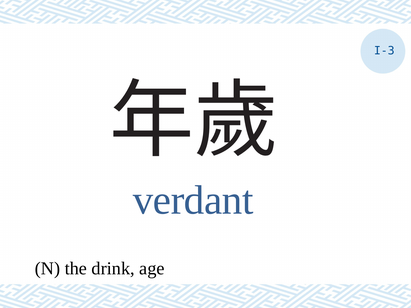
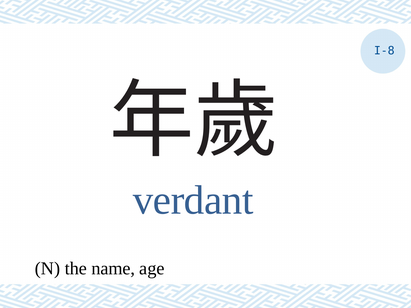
I-3: I-3 -> I-8
drink: drink -> name
